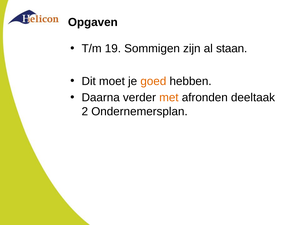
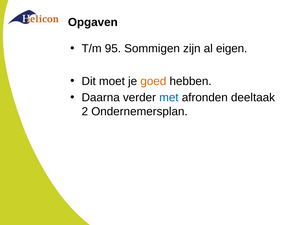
19: 19 -> 95
staan: staan -> eigen
met colour: orange -> blue
